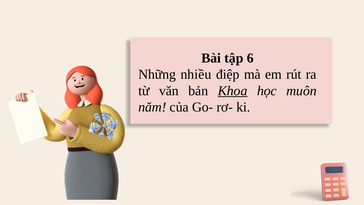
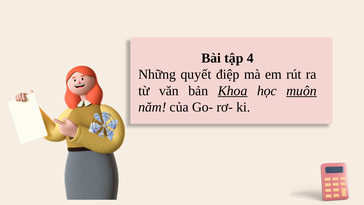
6: 6 -> 4
nhiều: nhiều -> quyết
muôn underline: none -> present
